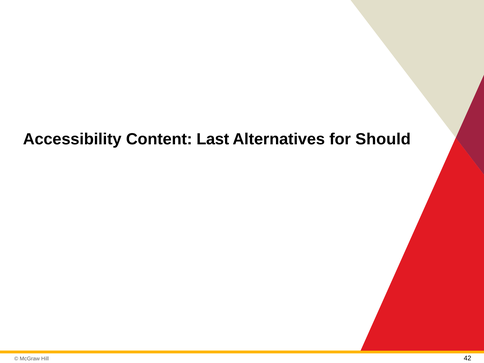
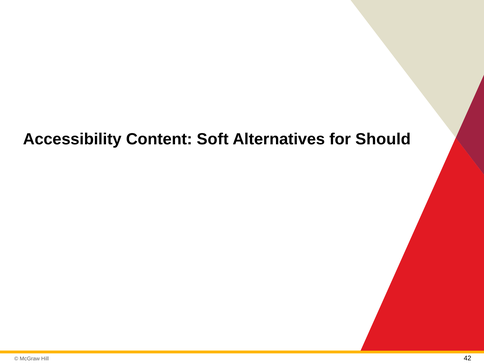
Last: Last -> Soft
